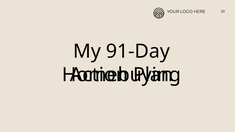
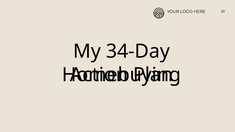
91-Day: 91-Day -> 34-Day
